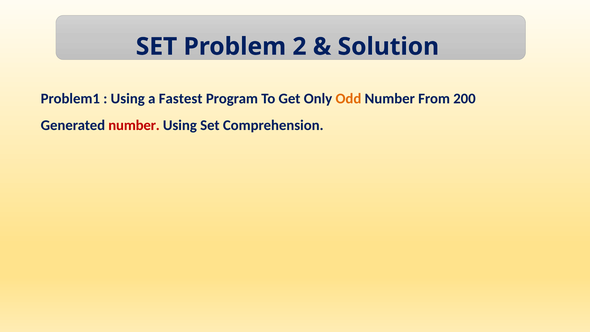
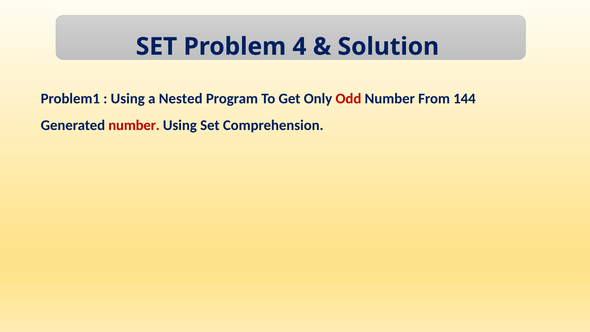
2: 2 -> 4
Fastest: Fastest -> Nested
Odd colour: orange -> red
200: 200 -> 144
